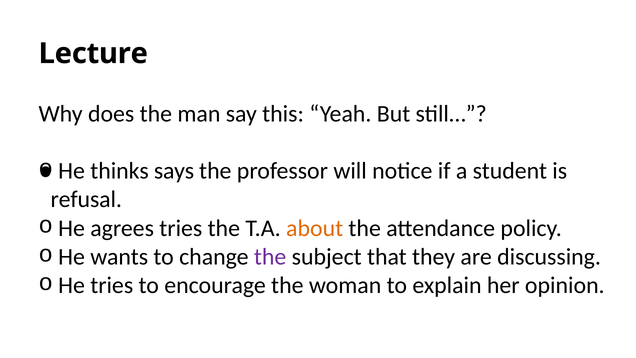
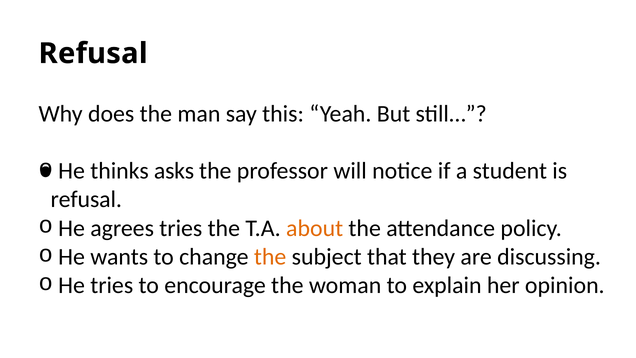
Lecture at (93, 53): Lecture -> Refusal
says: says -> asks
the at (270, 257) colour: purple -> orange
